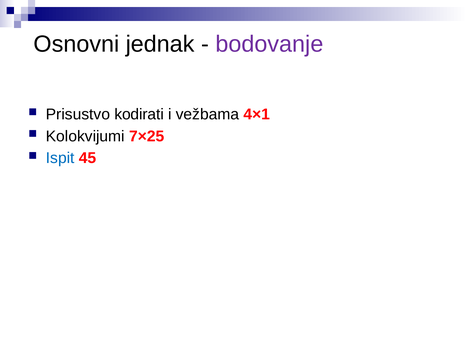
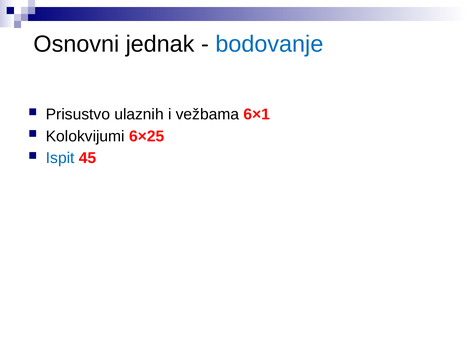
bodovanje colour: purple -> blue
kodirati: kodirati -> ulaznih
4×1: 4×1 -> 6×1
7×25: 7×25 -> 6×25
